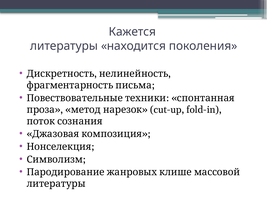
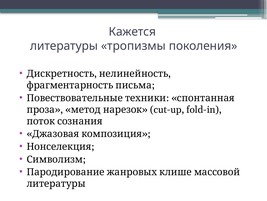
находится: находится -> тропизмы
